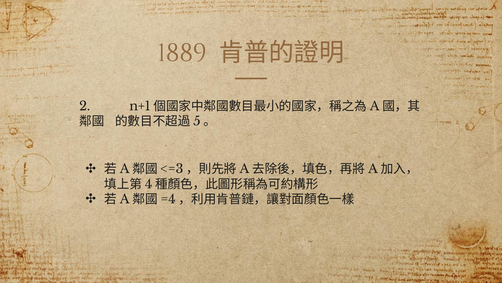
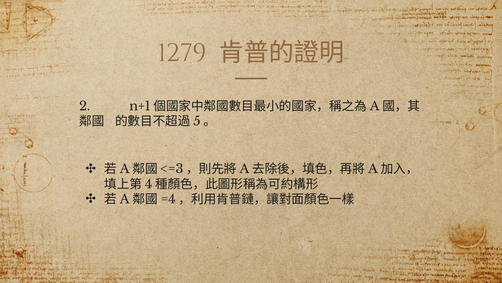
1889: 1889 -> 1279
